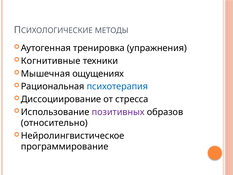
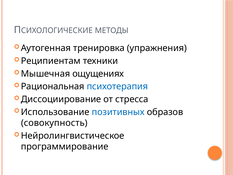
Когнитивные: Когнитивные -> Реципиентам
позитивных colour: purple -> blue
относительно: относительно -> совокупность
